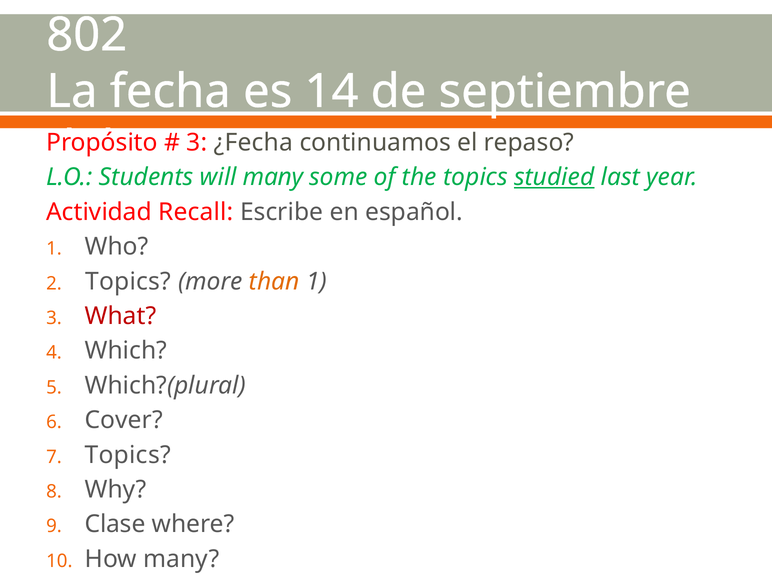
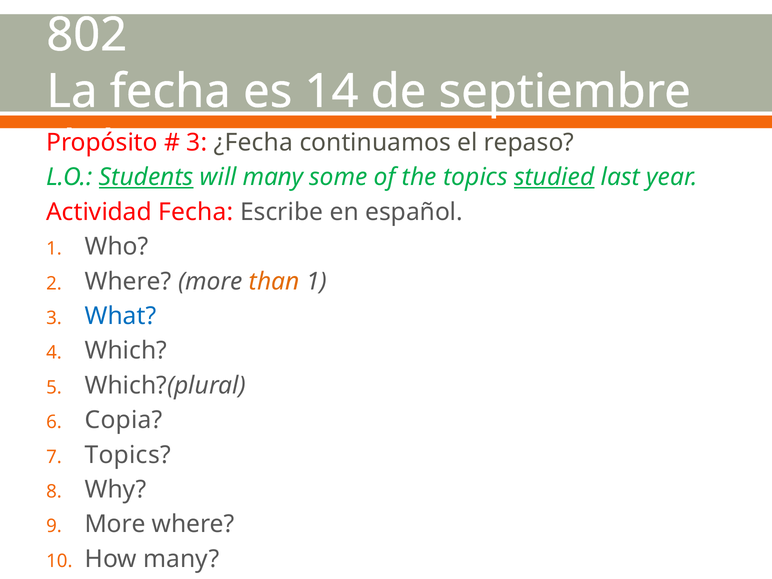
Students underline: none -> present
Actividad Recall: Recall -> Fecha
Topics at (128, 281): Topics -> Where
What colour: red -> blue
Cover: Cover -> Copia
Clase at (115, 524): Clase -> More
